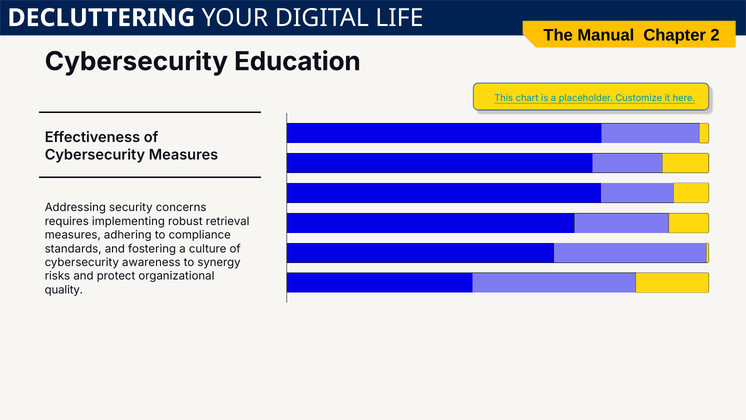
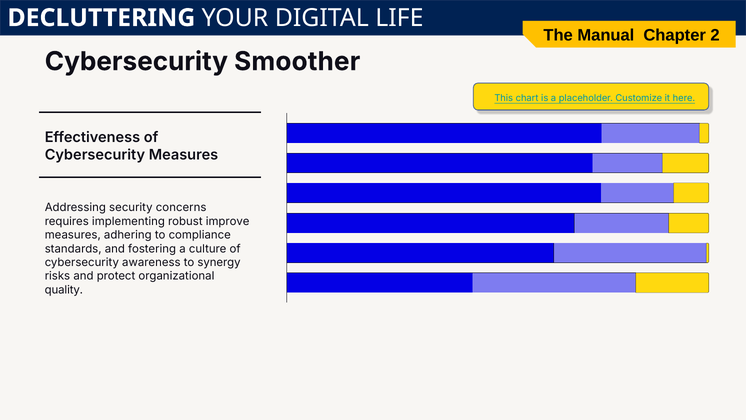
Education: Education -> Smoother
retrieval: retrieval -> improve
